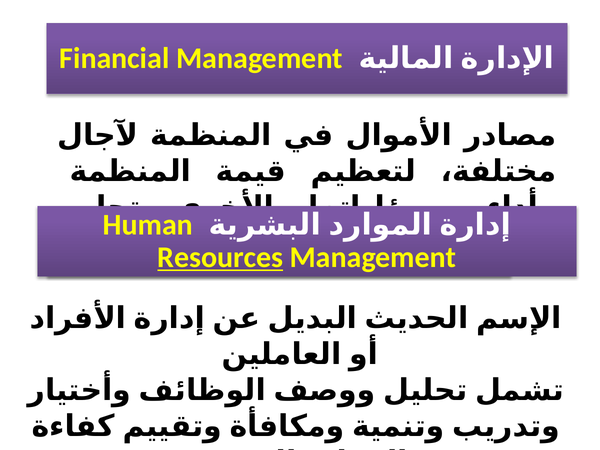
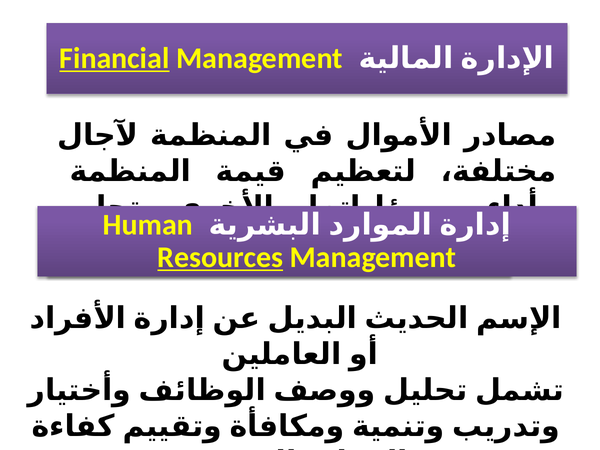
Financial underline: none -> present
